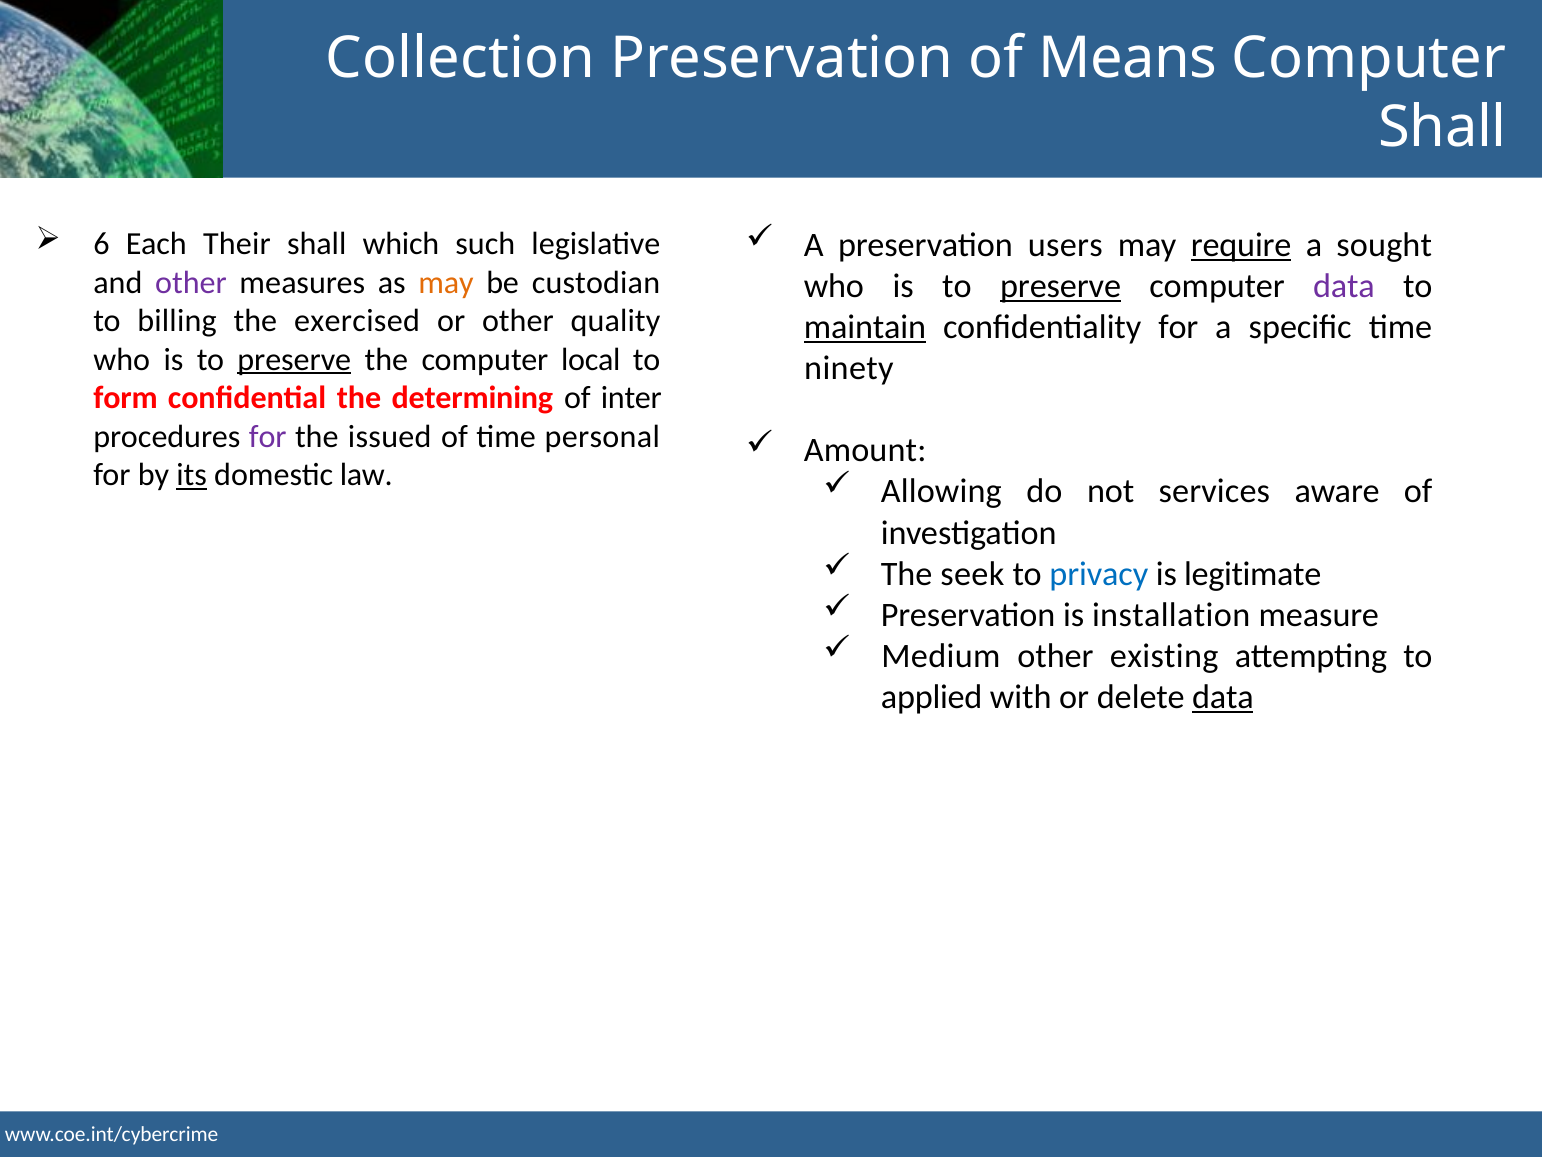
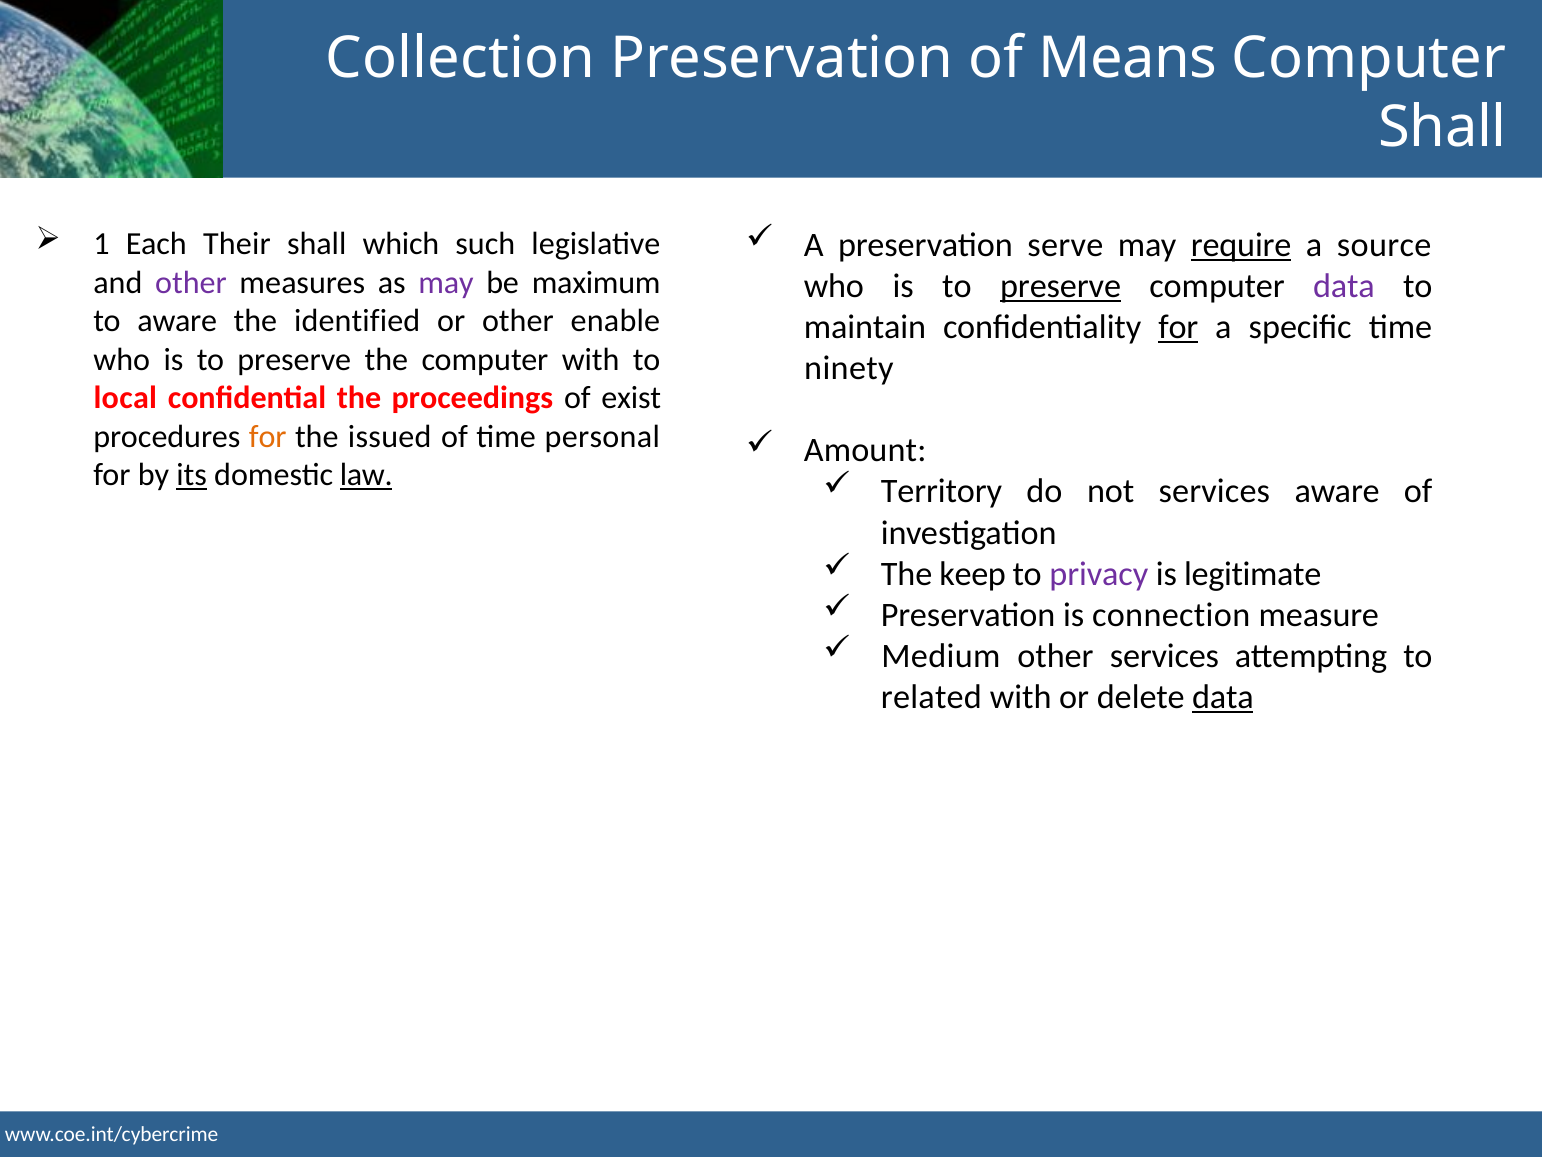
6: 6 -> 1
users: users -> serve
sought: sought -> source
may at (446, 282) colour: orange -> purple
custodian: custodian -> maximum
to billing: billing -> aware
exercised: exercised -> identified
quality: quality -> enable
maintain underline: present -> none
for at (1178, 327) underline: none -> present
preserve at (294, 359) underline: present -> none
computer local: local -> with
form: form -> local
determining: determining -> proceedings
inter: inter -> exist
for at (268, 437) colour: purple -> orange
law underline: none -> present
Allowing: Allowing -> Territory
seek: seek -> keep
privacy colour: blue -> purple
installation: installation -> connection
other existing: existing -> services
applied: applied -> related
